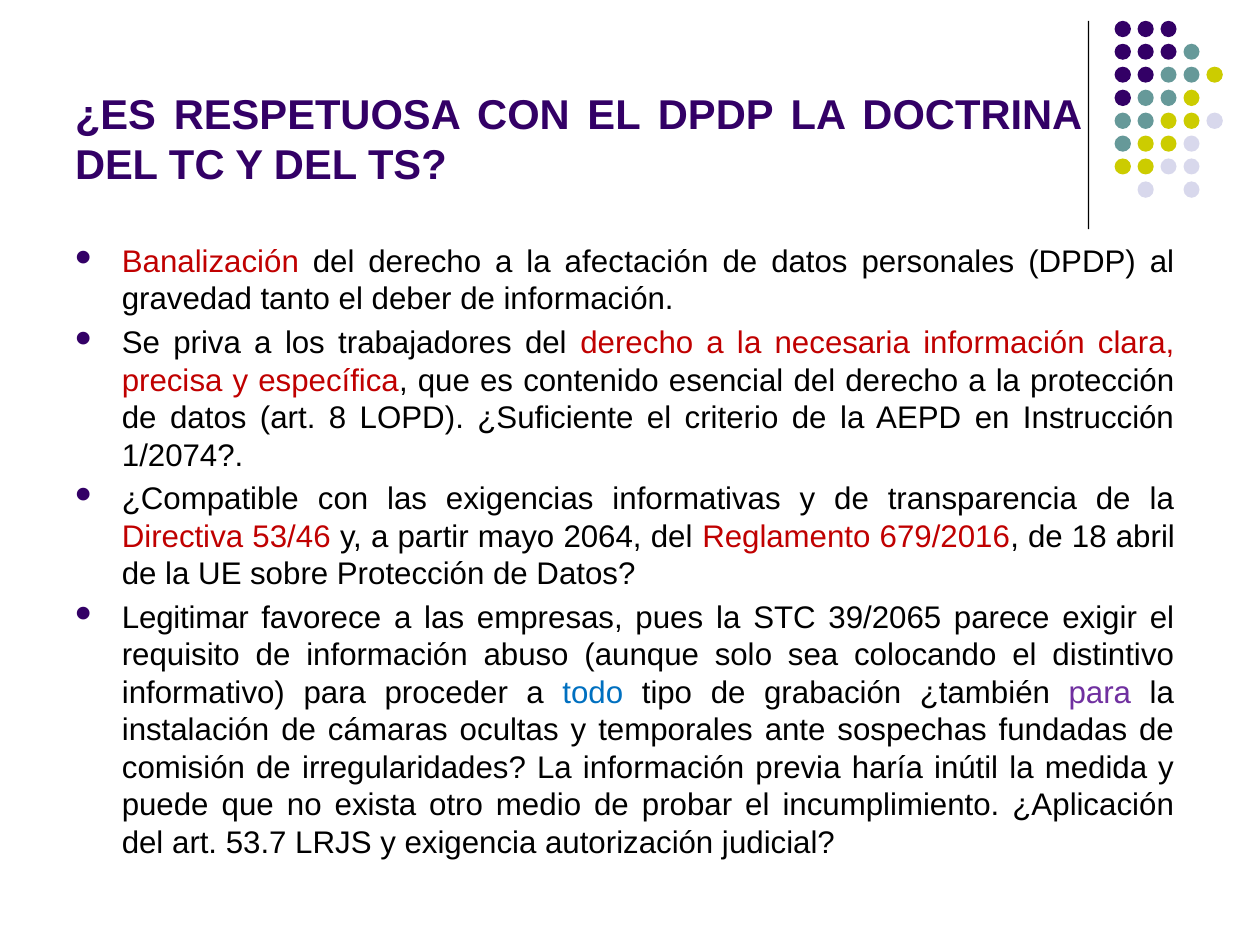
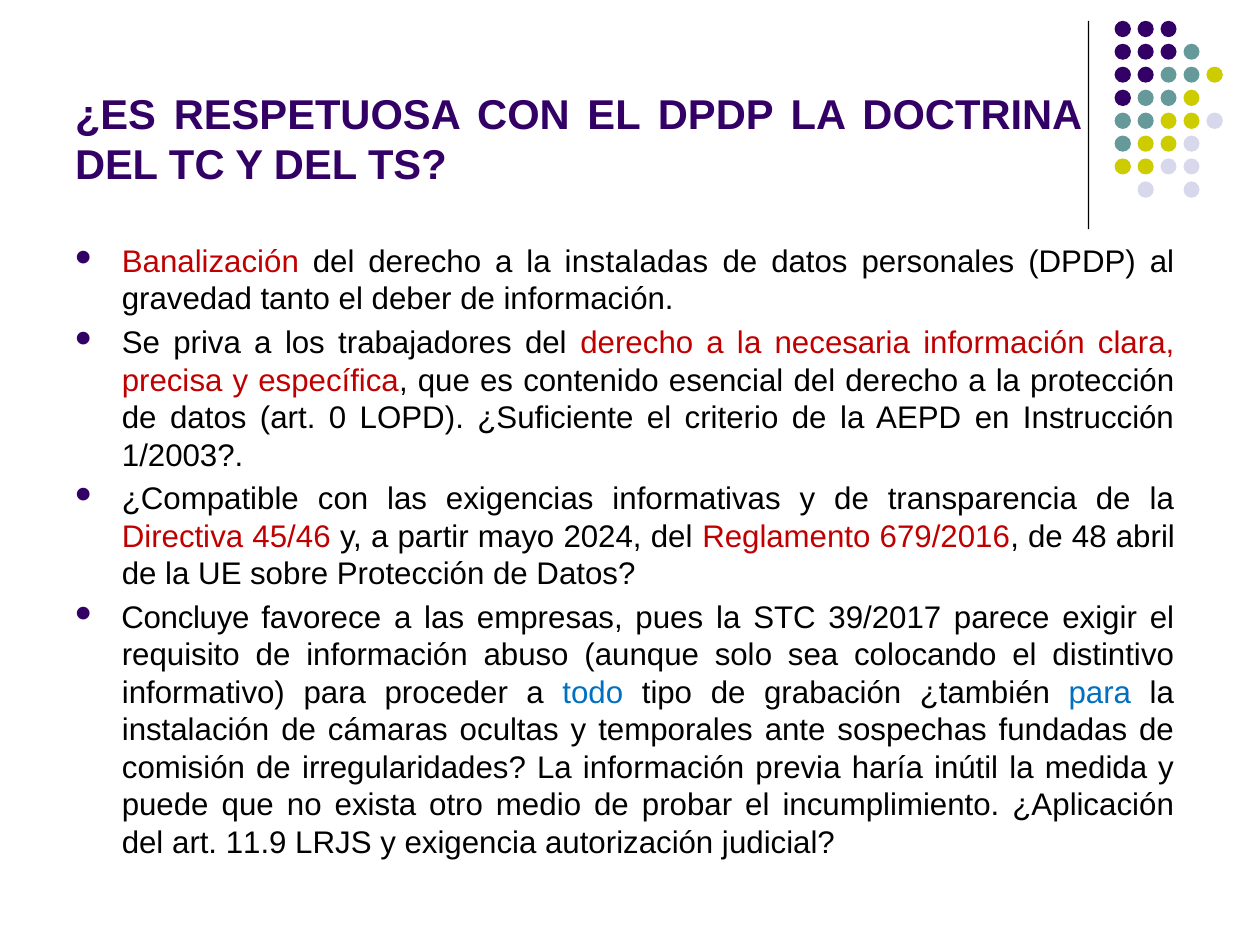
afectación: afectación -> instaladas
8: 8 -> 0
1/2074: 1/2074 -> 1/2003
53/46: 53/46 -> 45/46
2064: 2064 -> 2024
18: 18 -> 48
Legitimar: Legitimar -> Concluye
39/2065: 39/2065 -> 39/2017
para at (1100, 693) colour: purple -> blue
53.7: 53.7 -> 11.9
